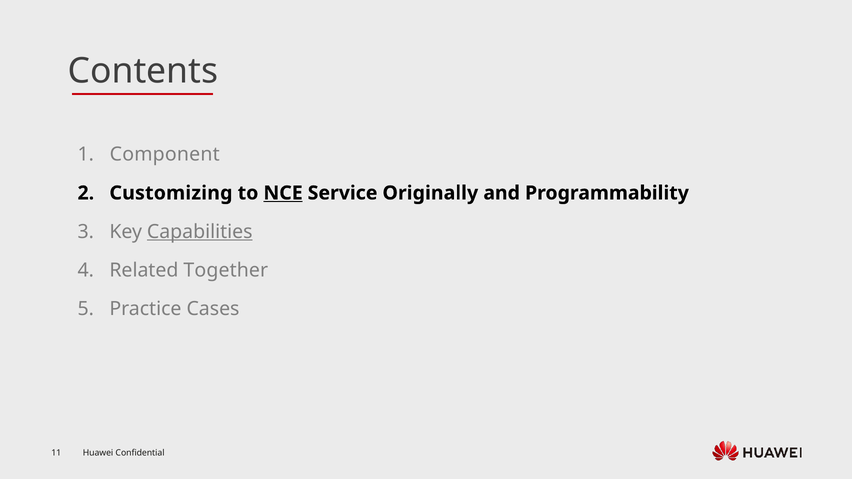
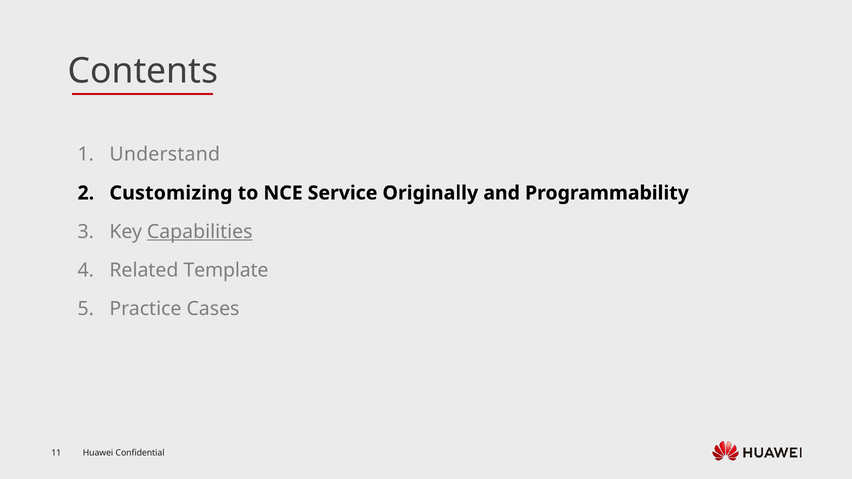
Component: Component -> Understand
NCE underline: present -> none
Together: Together -> Template
